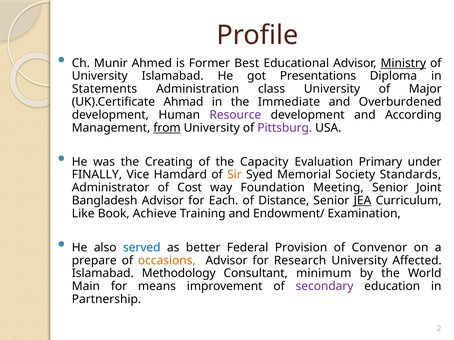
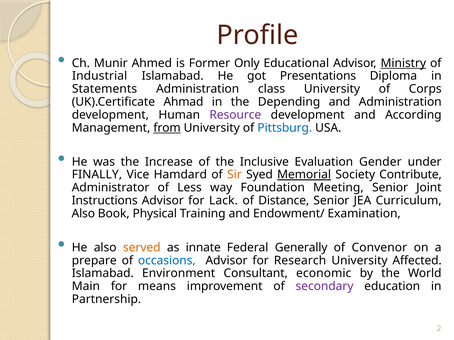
Best: Best -> Only
University at (100, 76): University -> Industrial
Major: Major -> Corps
Immediate: Immediate -> Depending
and Overburdened: Overburdened -> Administration
Pittsburg colour: purple -> blue
Creating: Creating -> Increase
Capacity: Capacity -> Inclusive
Primary: Primary -> Gender
Memorial underline: none -> present
Standards: Standards -> Contribute
Cost: Cost -> Less
Bangladesh: Bangladesh -> Instructions
Each: Each -> Lack
JEA underline: present -> none
Like at (83, 214): Like -> Also
Achieve: Achieve -> Physical
served colour: blue -> orange
better: better -> innate
Provision: Provision -> Generally
occasions colour: orange -> blue
Methodology: Methodology -> Environment
minimum: minimum -> economic
